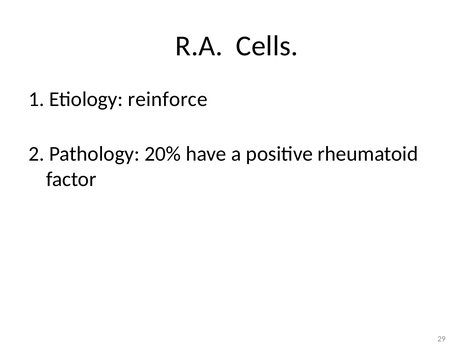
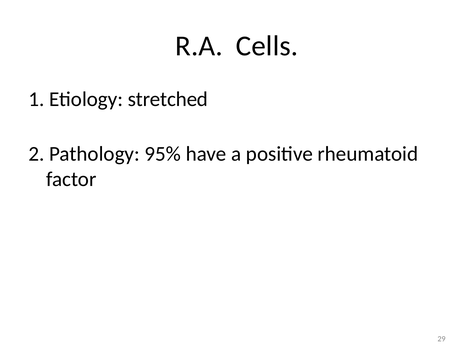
reinforce: reinforce -> stretched
20%: 20% -> 95%
